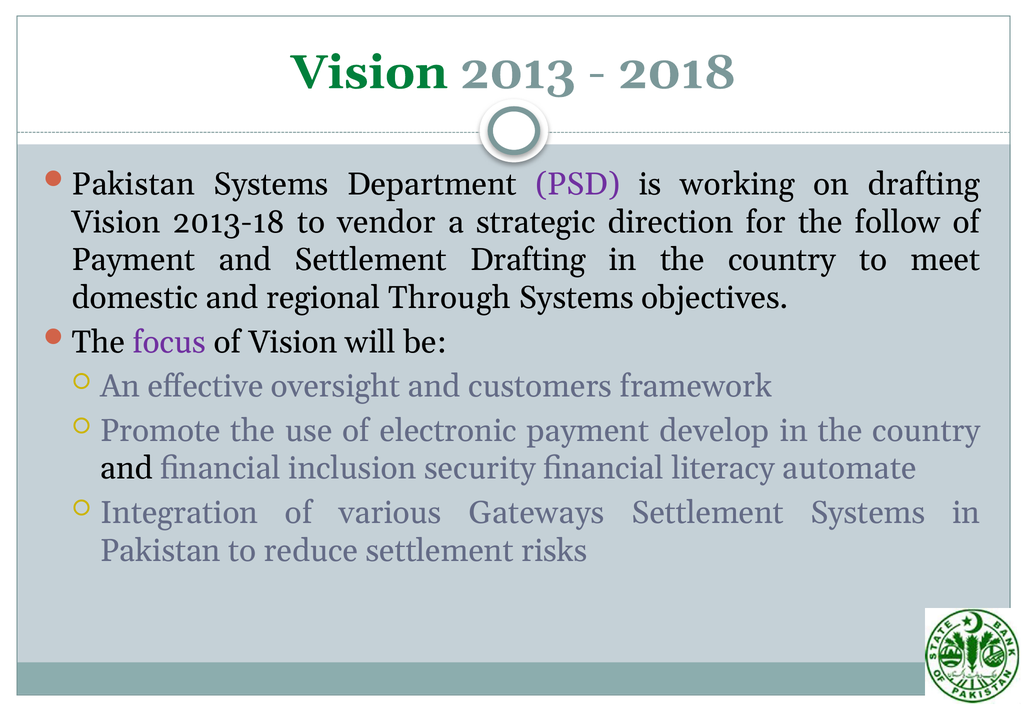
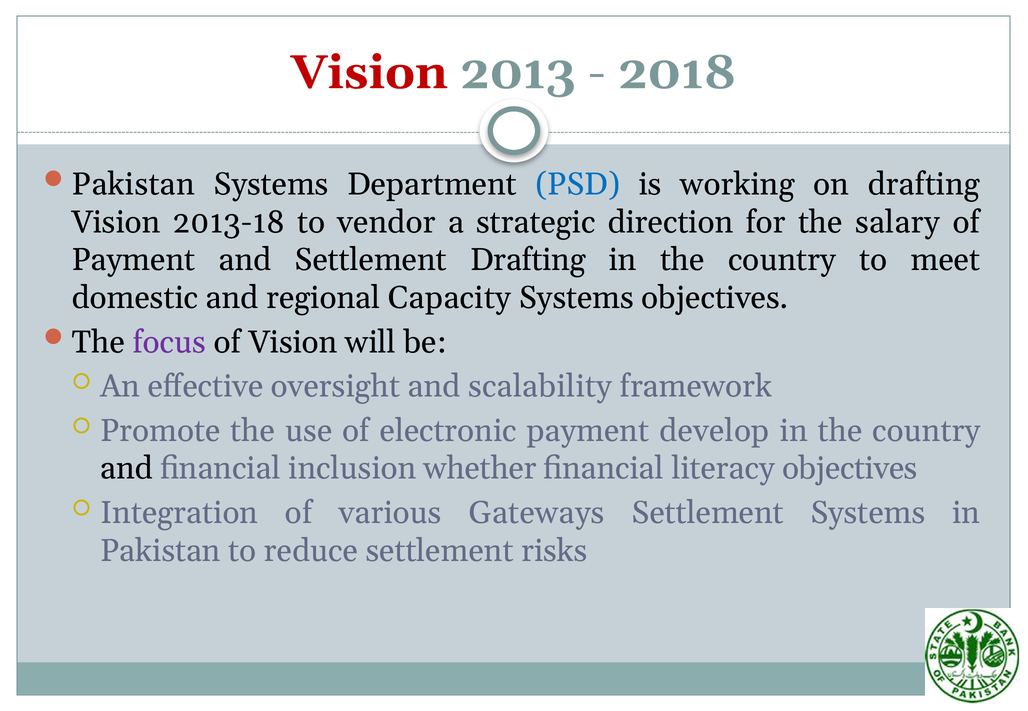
Vision at (369, 73) colour: green -> red
PSD colour: purple -> blue
follow: follow -> salary
Through: Through -> Capacity
customers: customers -> scalability
security: security -> whether
literacy automate: automate -> objectives
